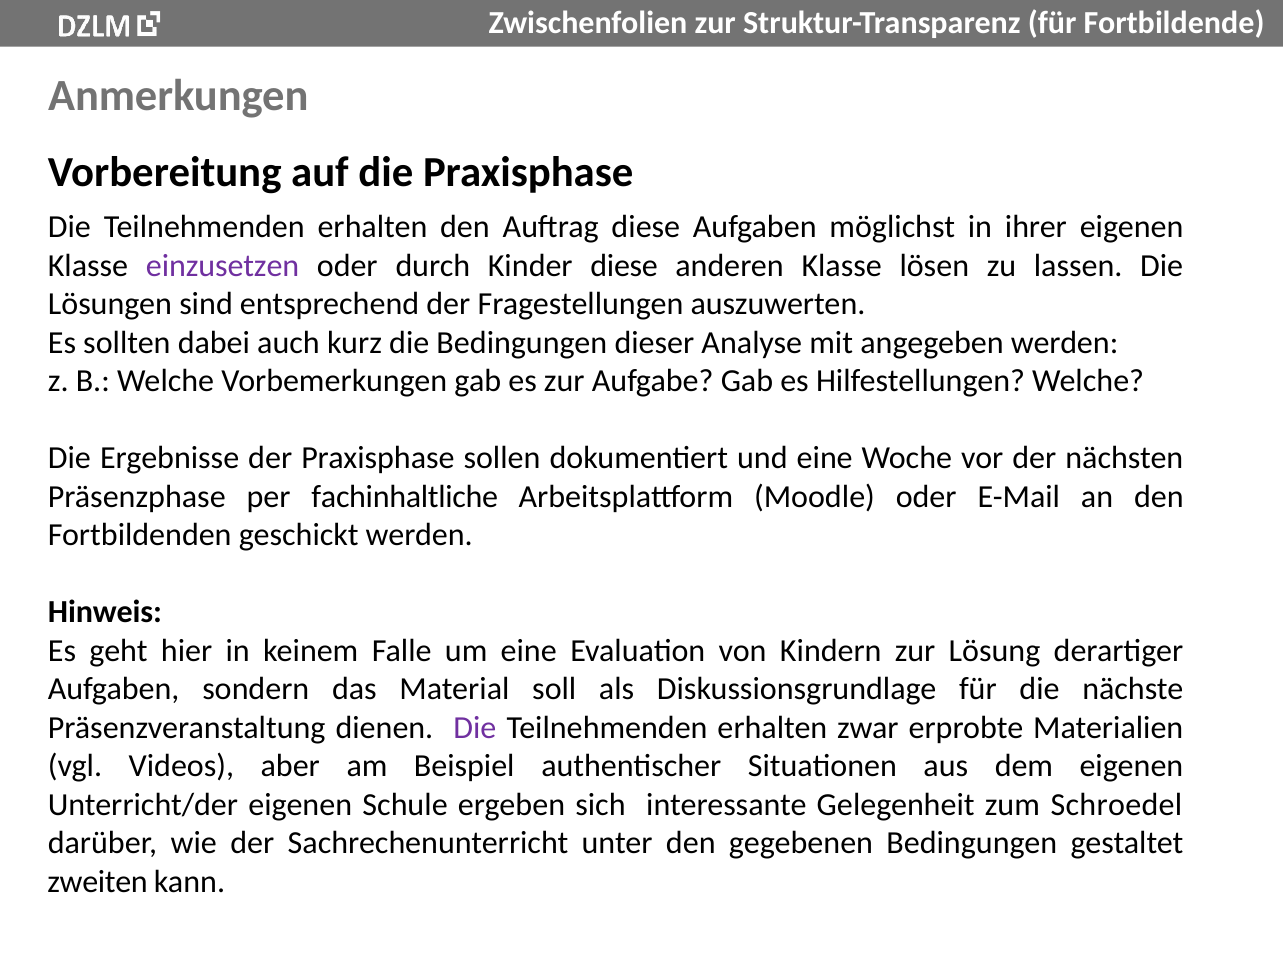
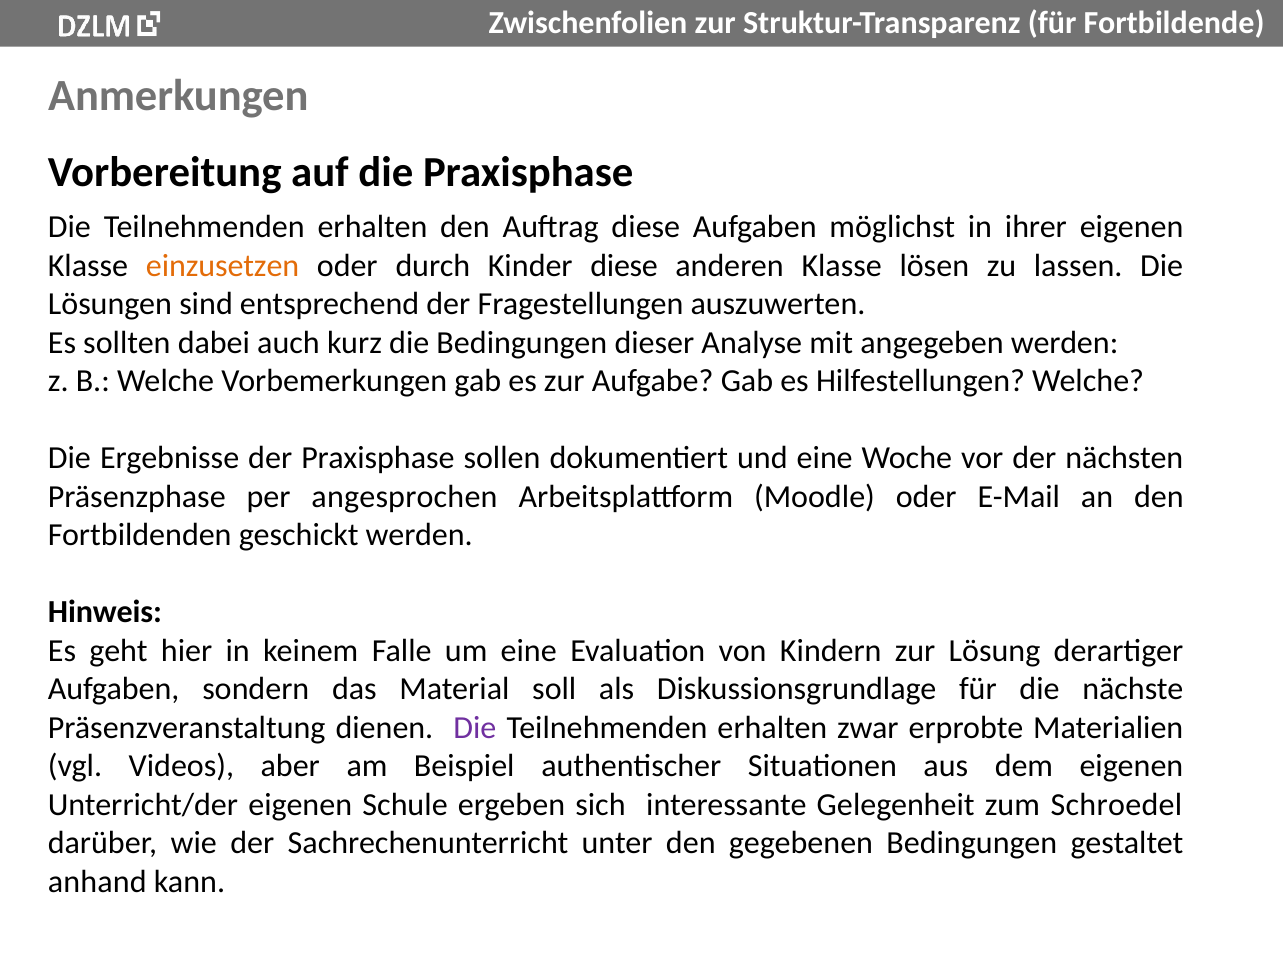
einzusetzen colour: purple -> orange
fachinhaltliche: fachinhaltliche -> angesprochen
zweiten: zweiten -> anhand
